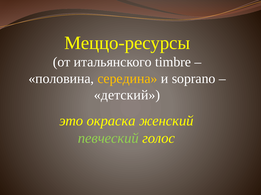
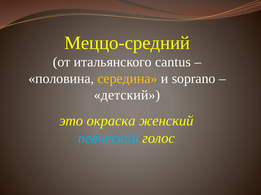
Меццо-ресурсы: Меццо-ресурсы -> Меццо-средний
timbre: timbre -> cantus
певческий colour: light green -> light blue
